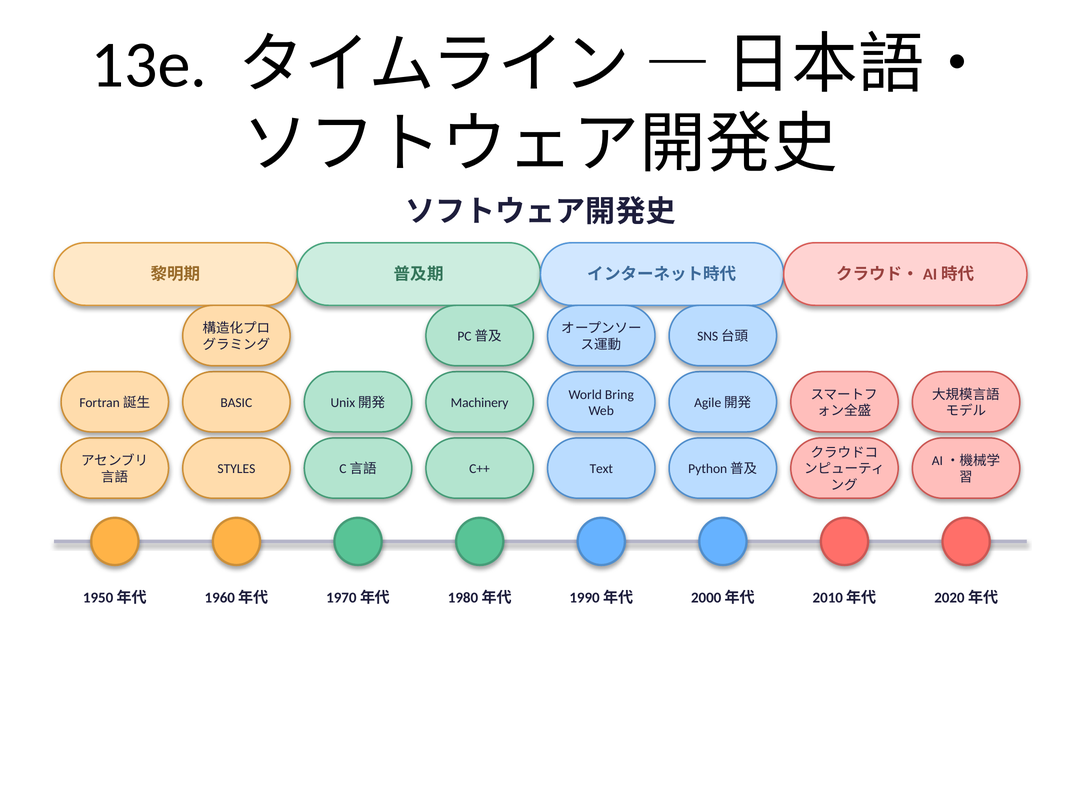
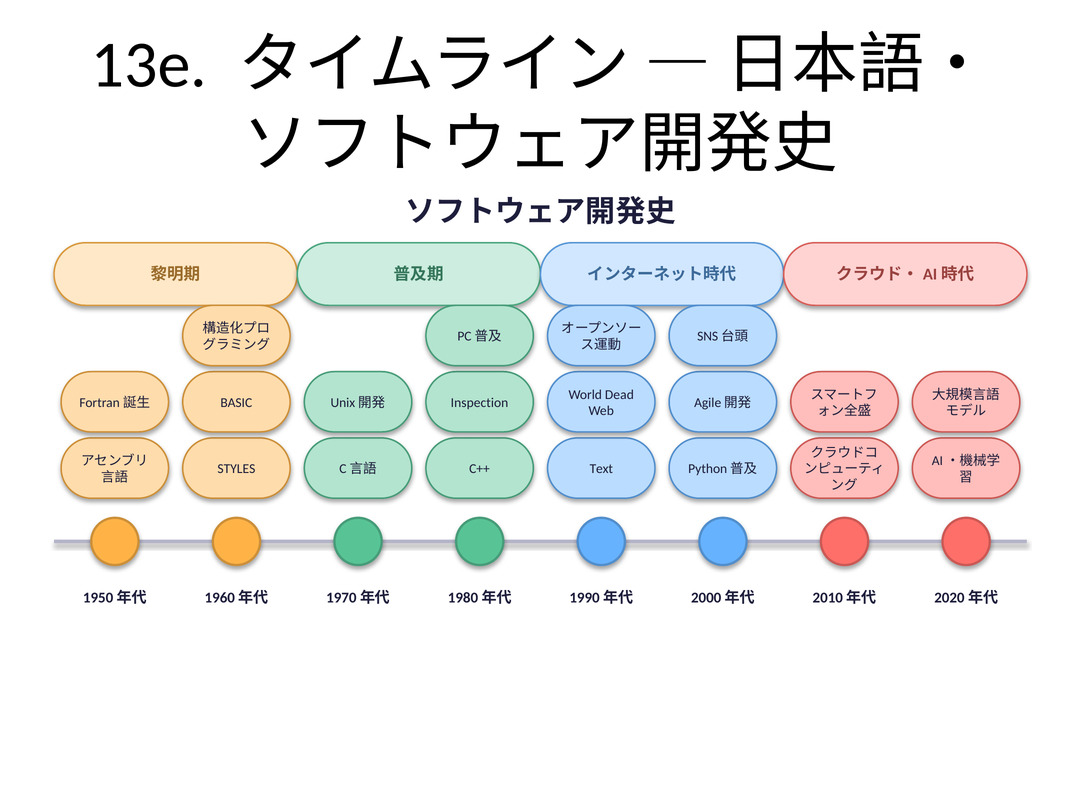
Bring: Bring -> Dead
Machinery: Machinery -> Inspection
